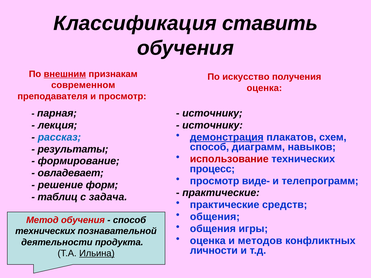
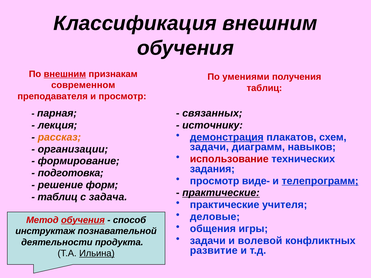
Классификация ставить: ставить -> внешним
искусство: искусство -> умениями
оценка at (264, 88): оценка -> таблиц
источнику at (212, 113): источнику -> связанных
рассказ colour: blue -> orange
способ at (209, 147): способ -> задачи
результаты: результаты -> организации
процесс: процесс -> задания
овладевает: овладевает -> подготовка
телепрограмм underline: none -> present
практические at (221, 193) underline: none -> present
средств: средств -> учителя
общения at (215, 217): общения -> деловые
обучения at (83, 220) underline: none -> present
технических at (45, 231): технических -> инструктаж
оценка at (208, 241): оценка -> задачи
методов: методов -> волевой
личности: личности -> развитие
